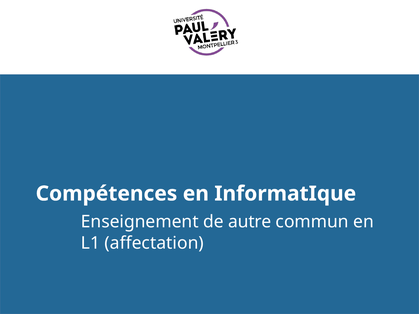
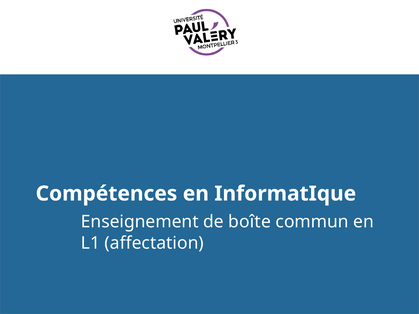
autre: autre -> boîte
